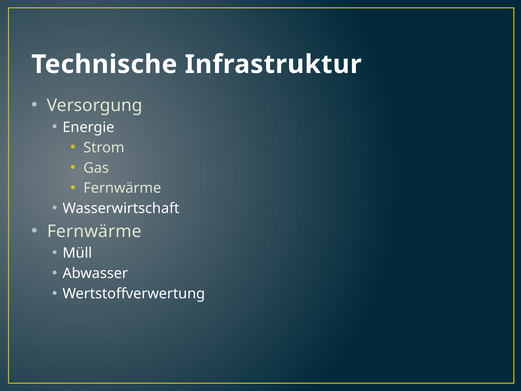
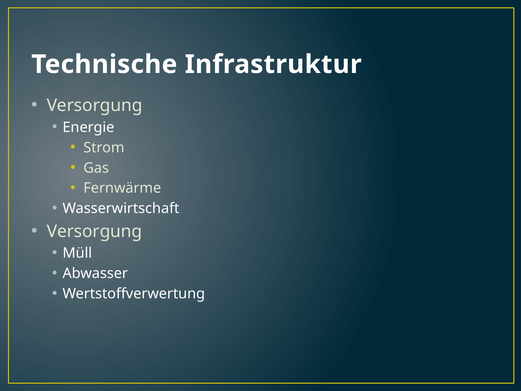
Fernwärme at (94, 231): Fernwärme -> Versorgung
